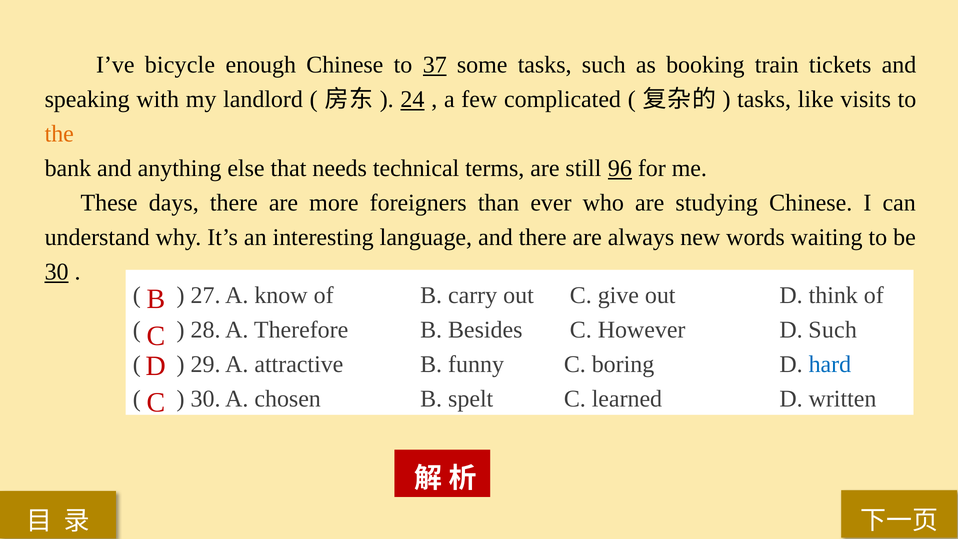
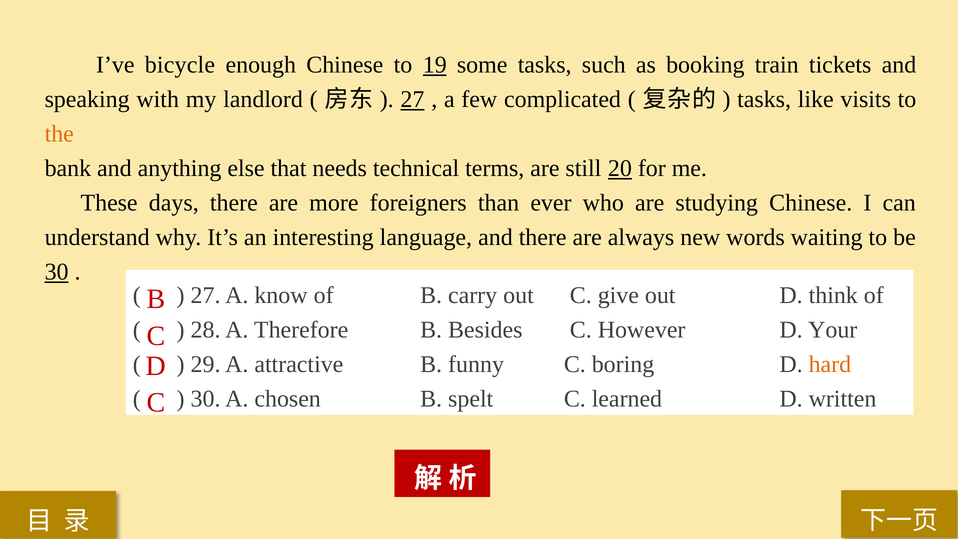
37: 37 -> 19
24 at (412, 99): 24 -> 27
96: 96 -> 20
D Such: Such -> Your
hard colour: blue -> orange
